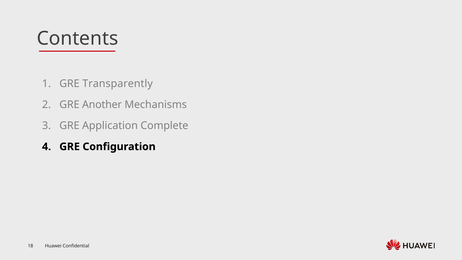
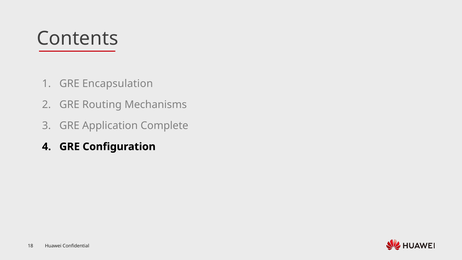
Transparently: Transparently -> Encapsulation
Another: Another -> Routing
